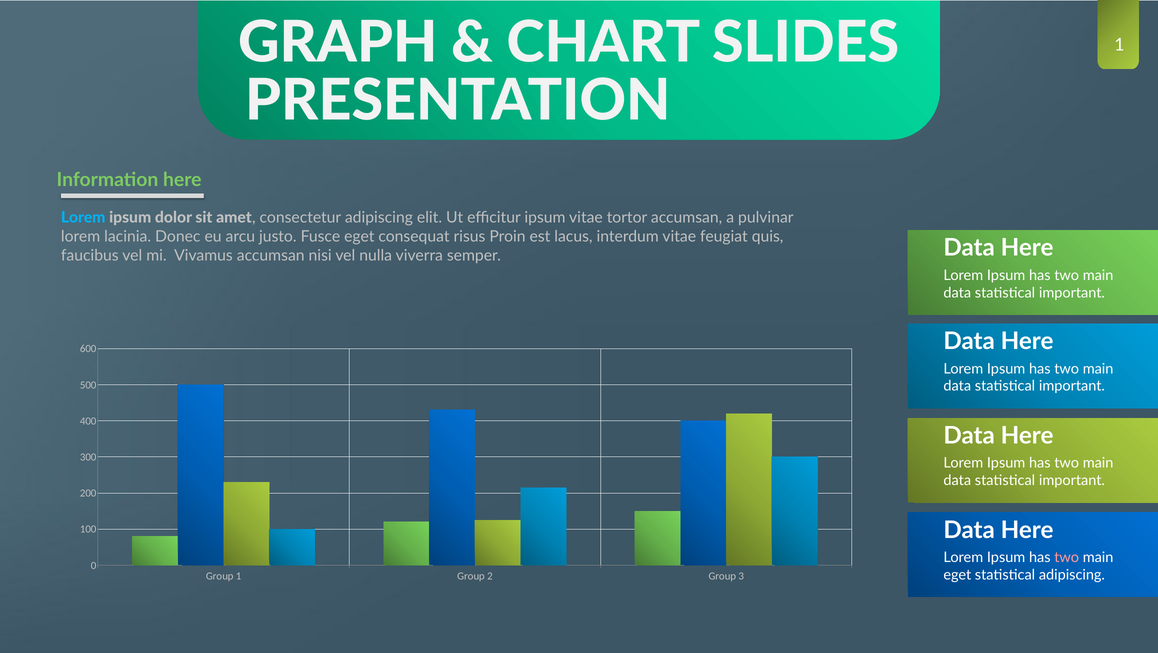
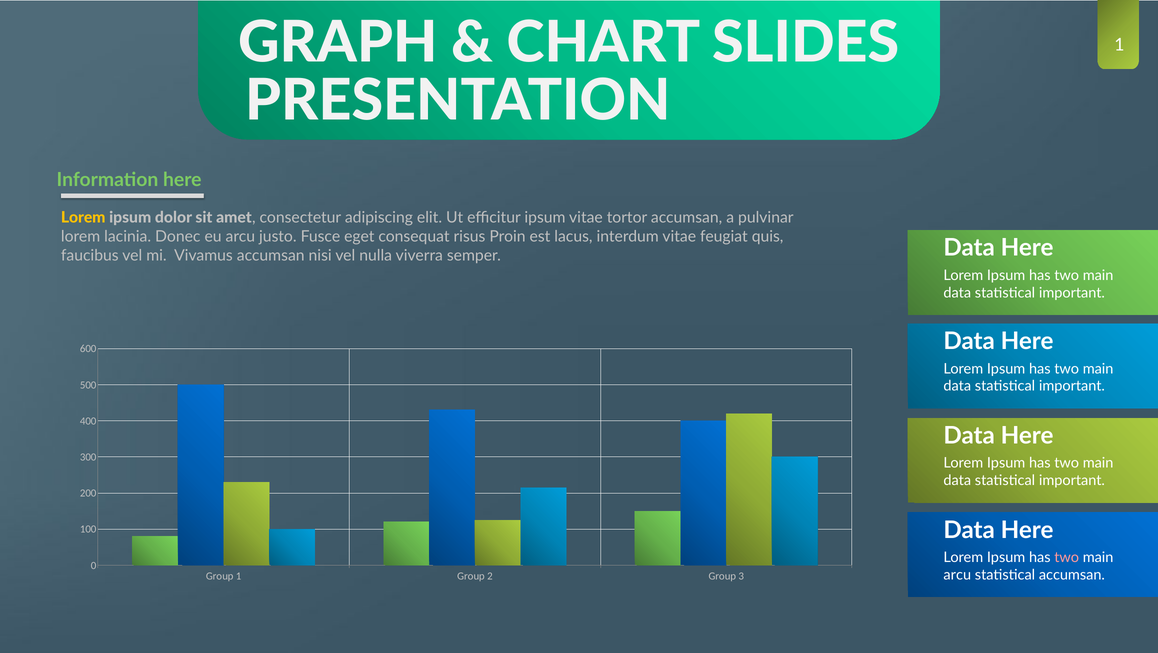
Lorem at (83, 218) colour: light blue -> yellow
eget at (957, 575): eget -> arcu
statistical adipiscing: adipiscing -> accumsan
